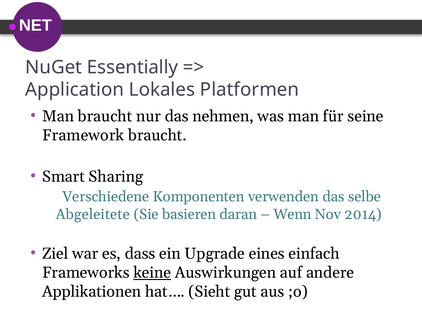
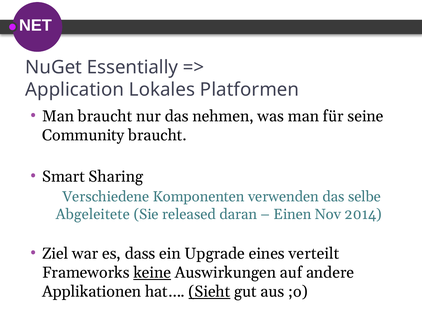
Framework: Framework -> Community
basieren: basieren -> released
Wenn: Wenn -> Einen
einfach: einfach -> verteilt
Sieht underline: none -> present
